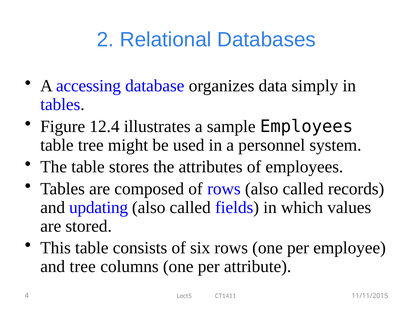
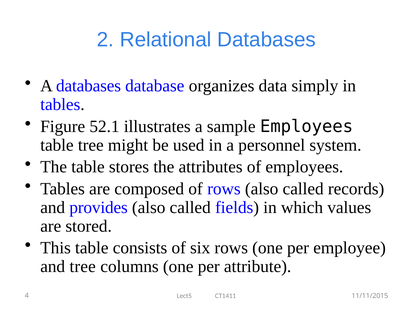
A accessing: accessing -> databases
12.4: 12.4 -> 52.1
updating: updating -> provides
